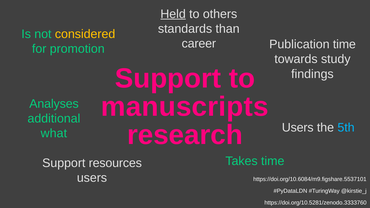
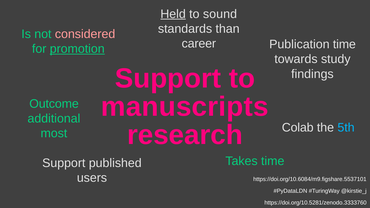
others: others -> sound
considered colour: yellow -> pink
promotion underline: none -> present
Analyses: Analyses -> Outcome
Users at (298, 128): Users -> Colab
what: what -> most
resources: resources -> published
